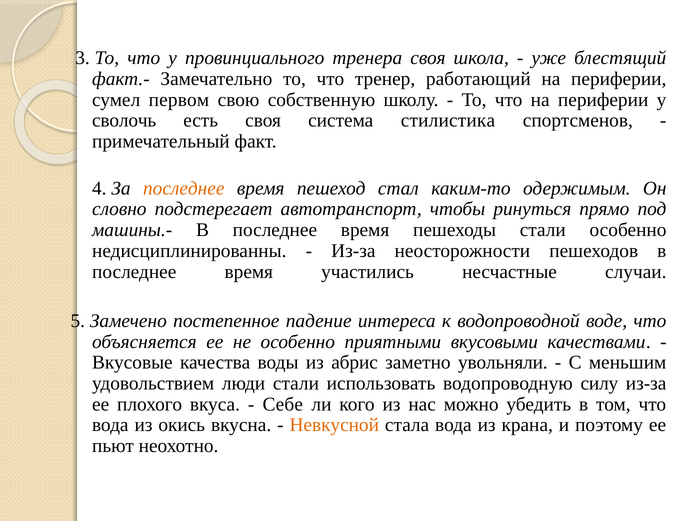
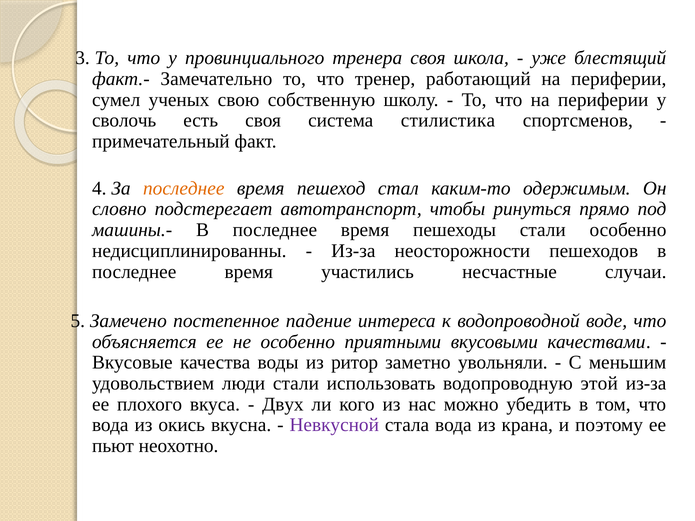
первом: первом -> ученых
абрис: абрис -> ритор
силу: силу -> этой
Себе: Себе -> Двух
Невкусной colour: orange -> purple
